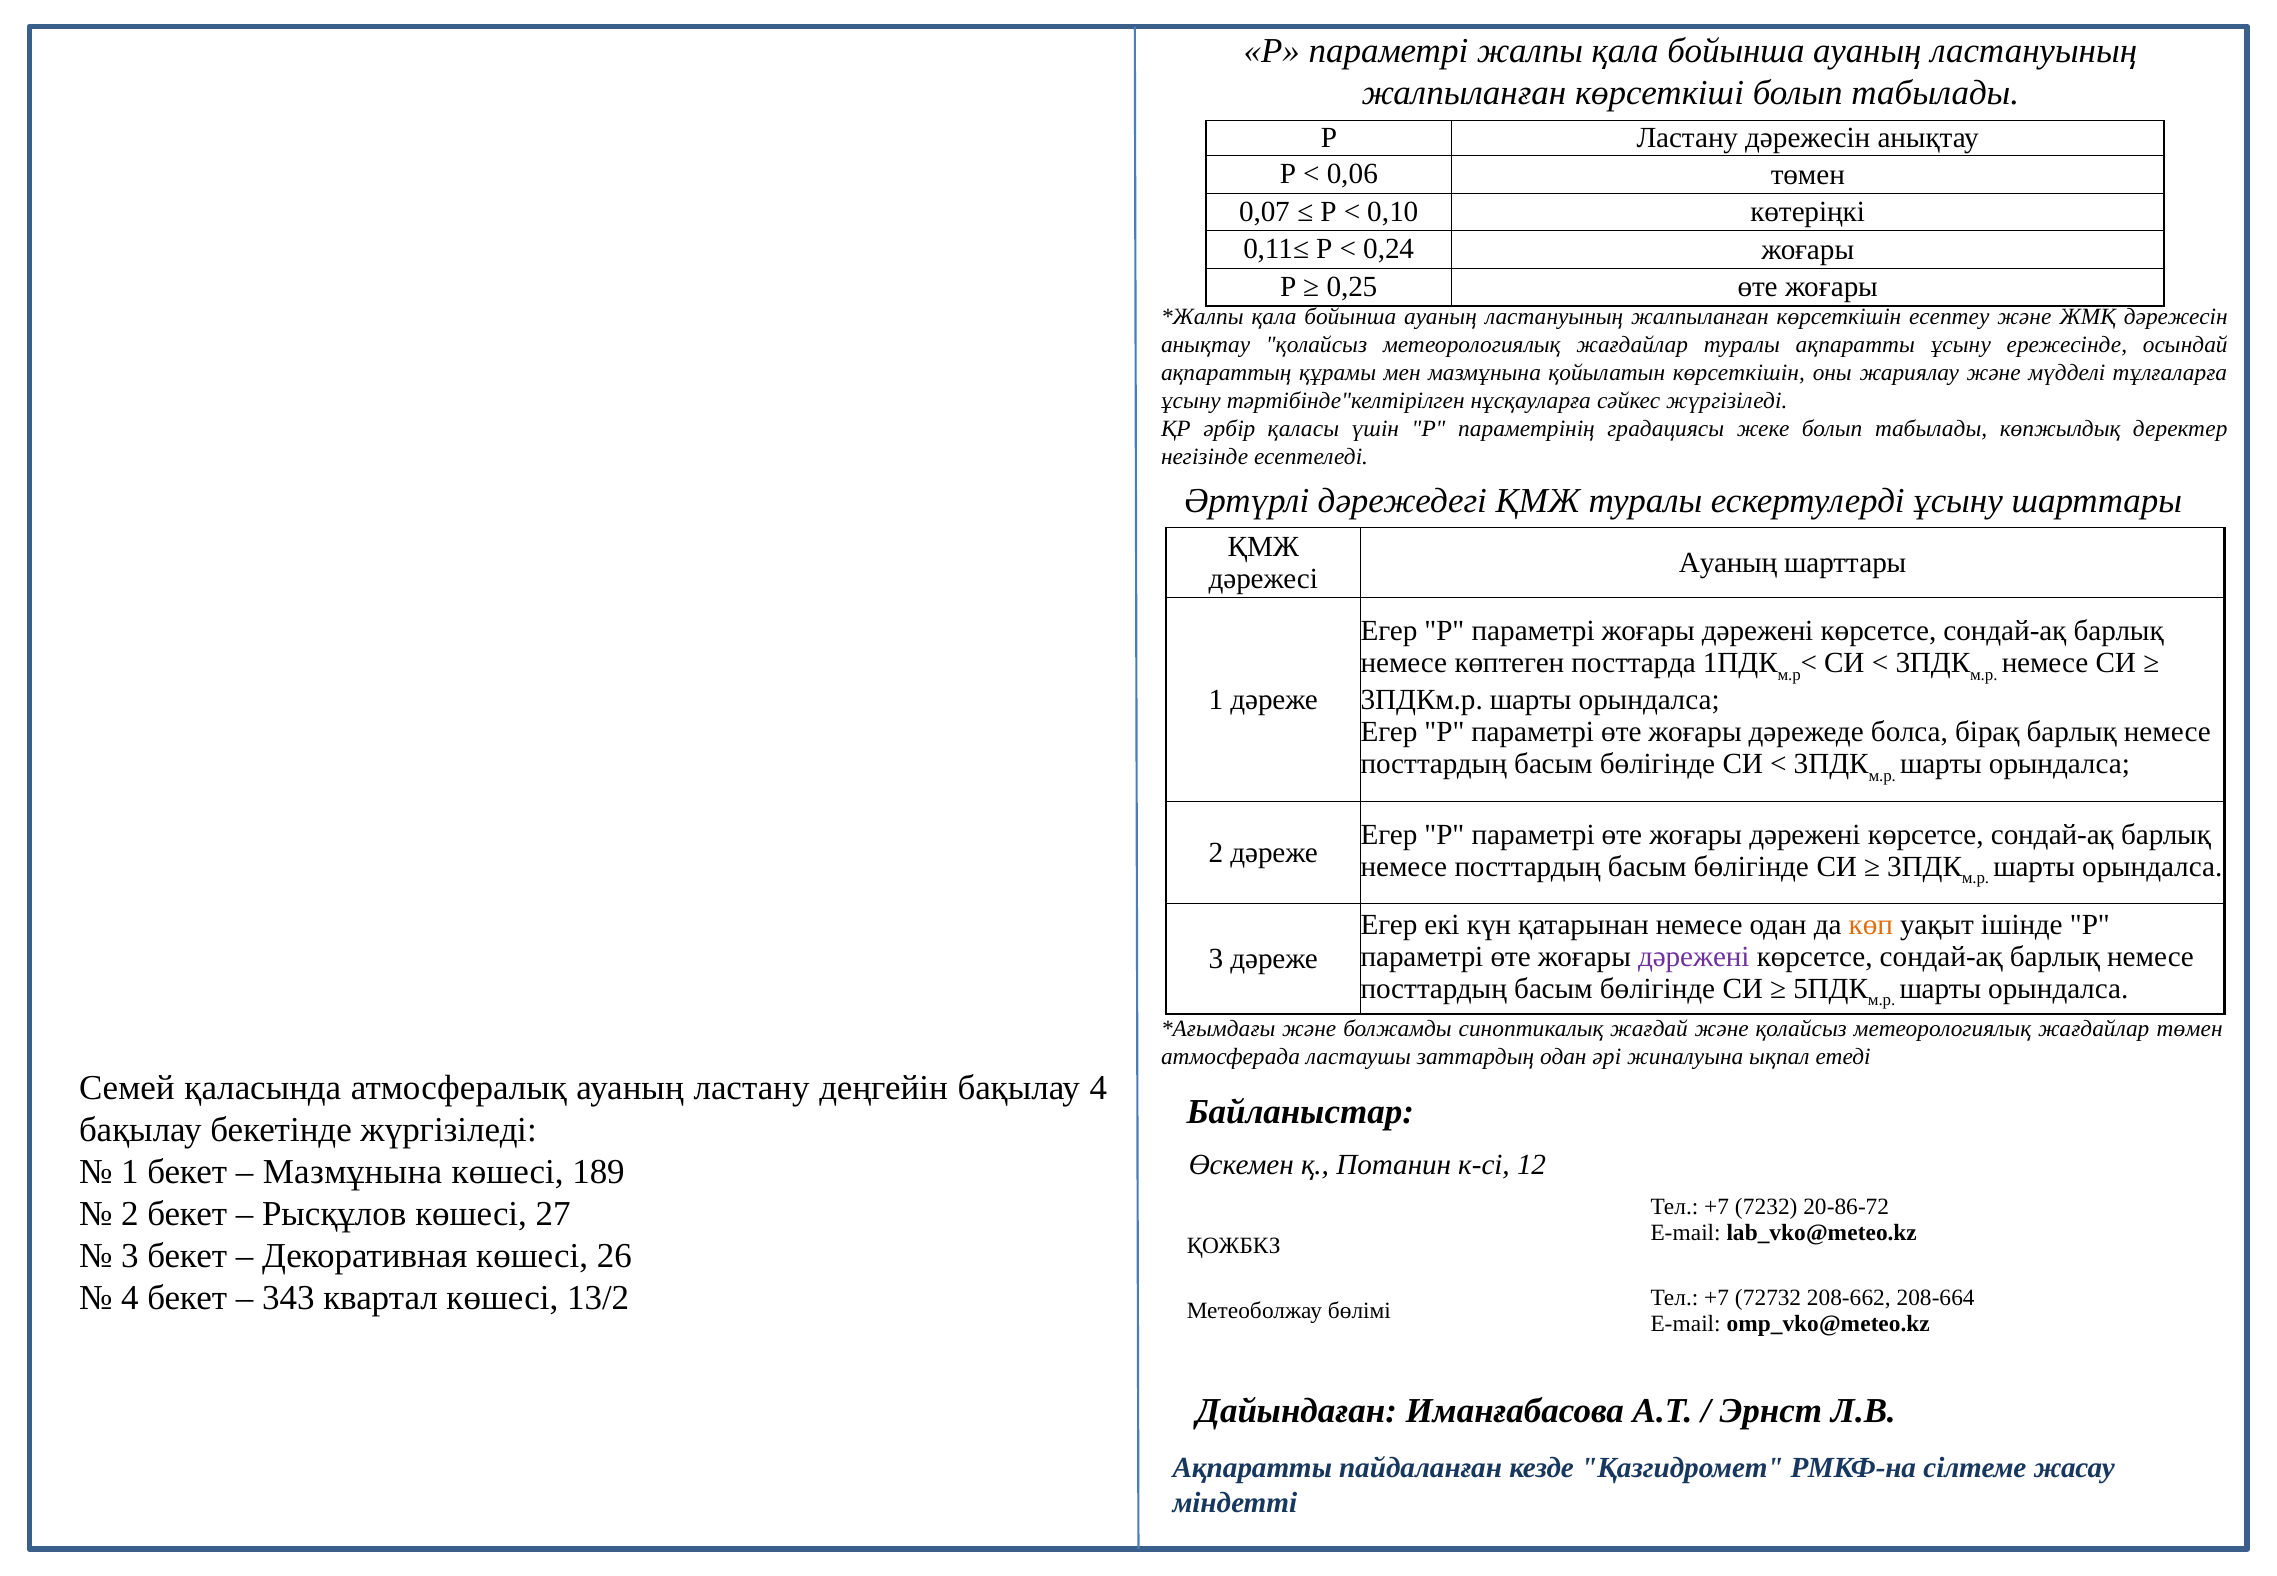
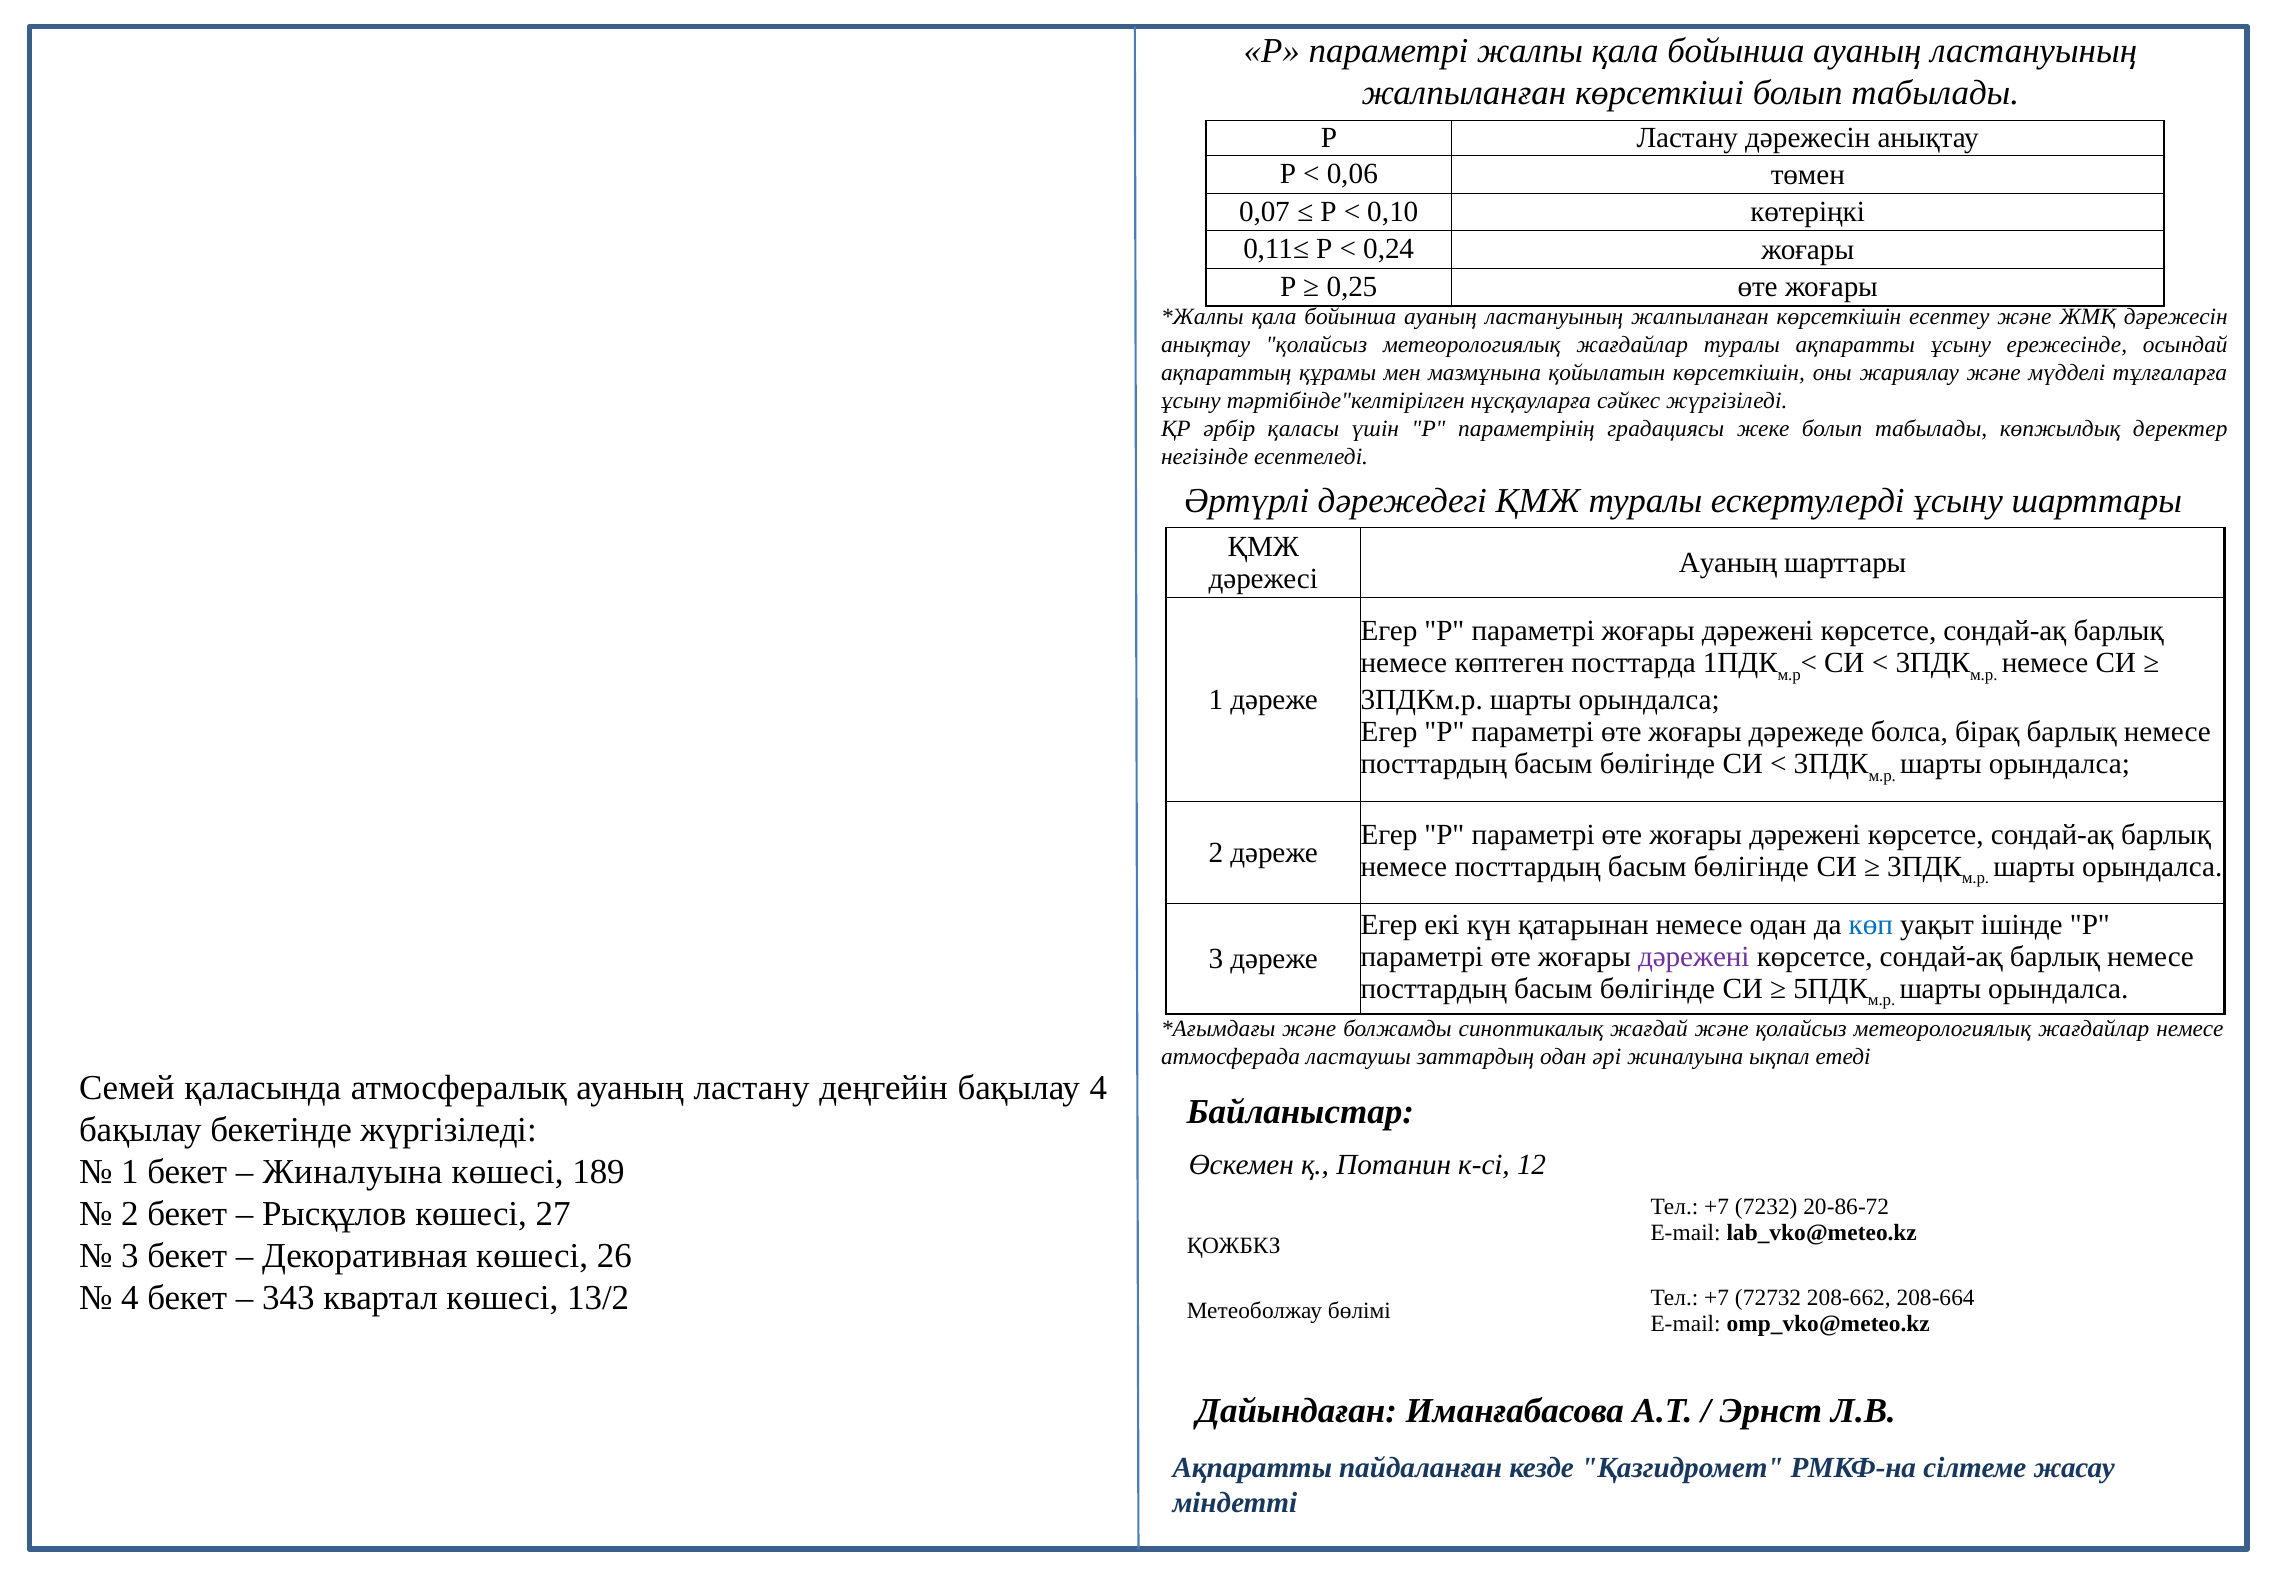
көп colour: orange -> blue
жағдайлар төмен: төмен -> немесе
Мазмұнына at (352, 1172): Мазмұнына -> Жиналуына
